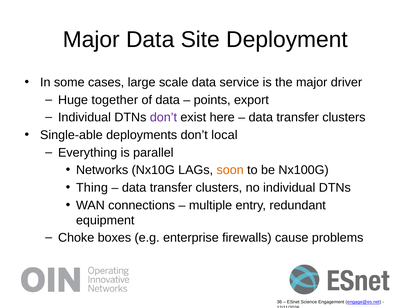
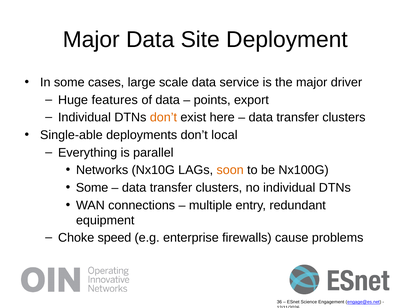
together: together -> features
don’t at (163, 118) colour: purple -> orange
Thing at (92, 188): Thing -> Some
boxes: boxes -> speed
